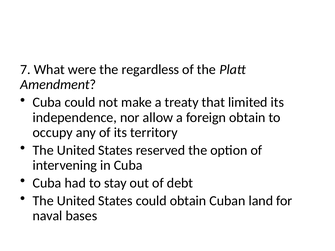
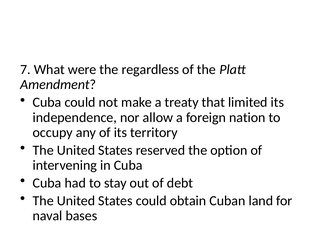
foreign obtain: obtain -> nation
